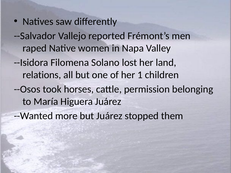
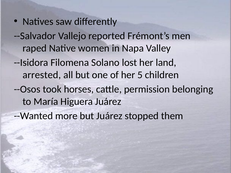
relations: relations -> arrested
1: 1 -> 5
